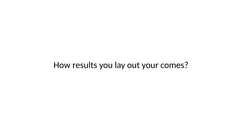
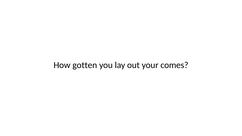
results: results -> gotten
